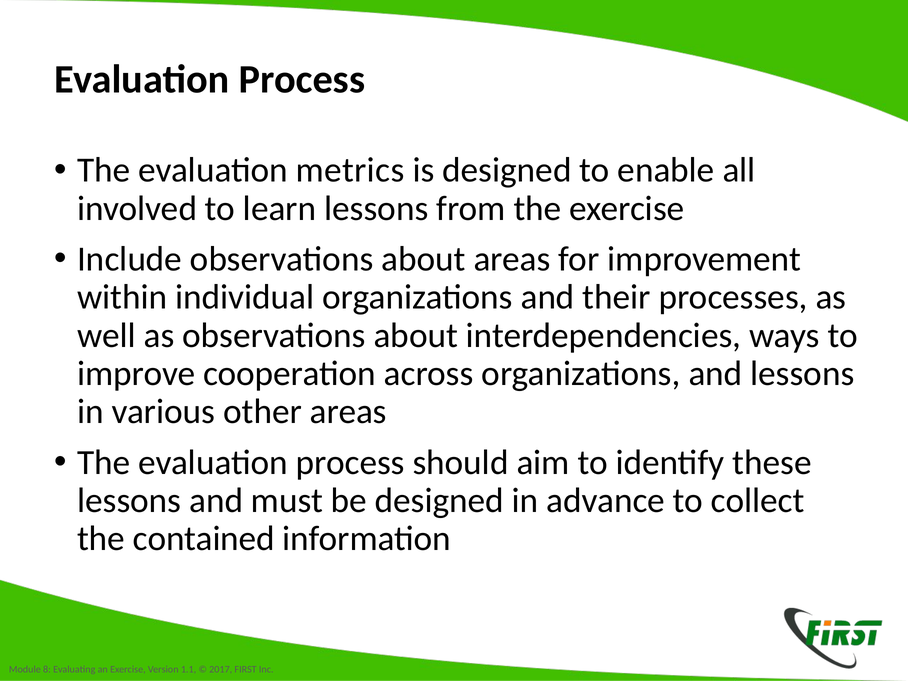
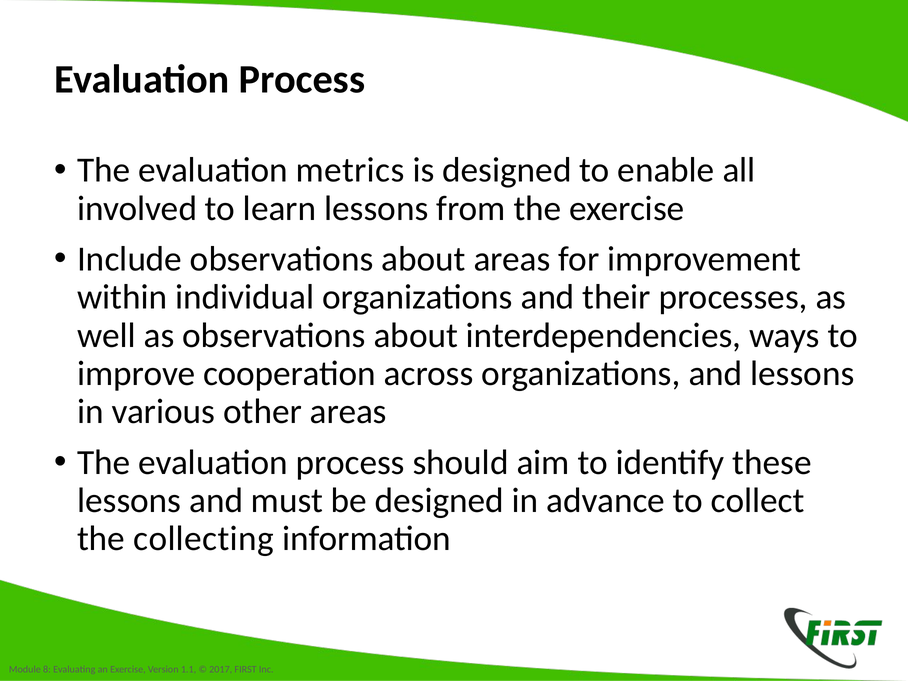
contained: contained -> collecting
